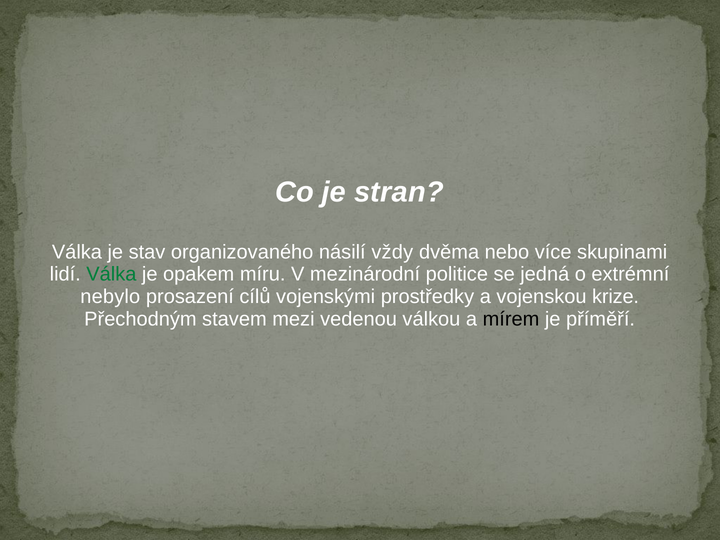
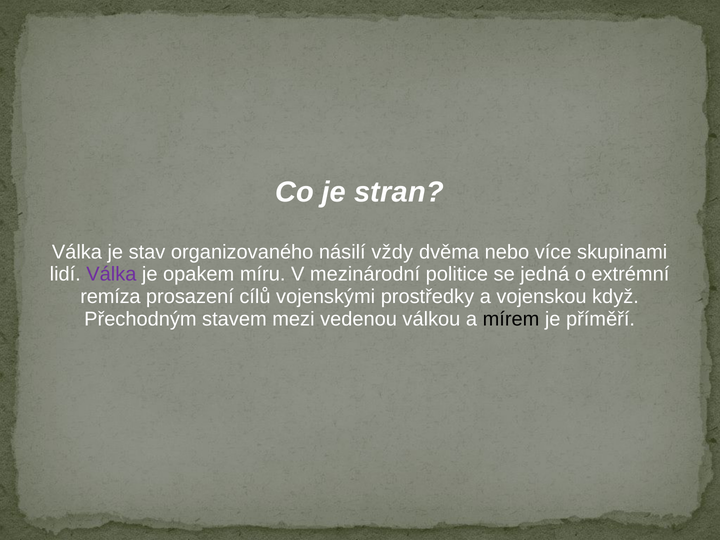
Válka at (111, 274) colour: green -> purple
nebylo: nebylo -> remíza
krize: krize -> když
